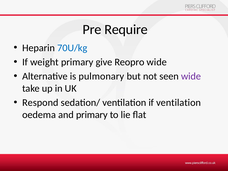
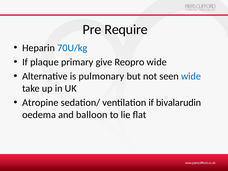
weight: weight -> plaque
wide at (191, 76) colour: purple -> blue
Respond: Respond -> Atropine
if ventilation: ventilation -> bivalarudin
and primary: primary -> balloon
